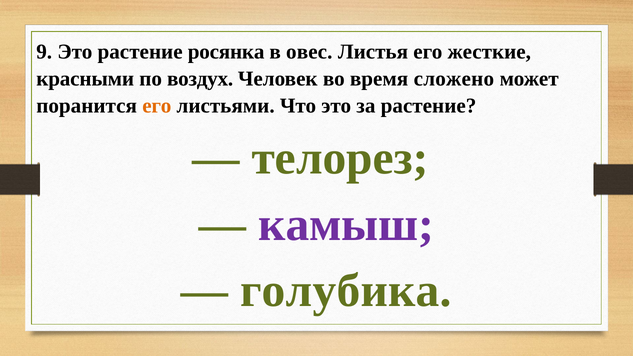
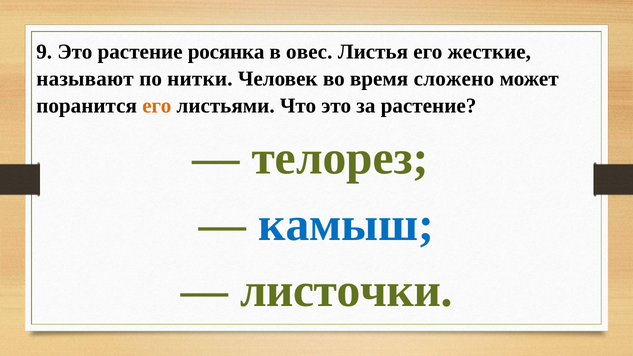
красными: красными -> называют
воздух: воздух -> нитки
камыш colour: purple -> blue
голубика: голубика -> листочки
